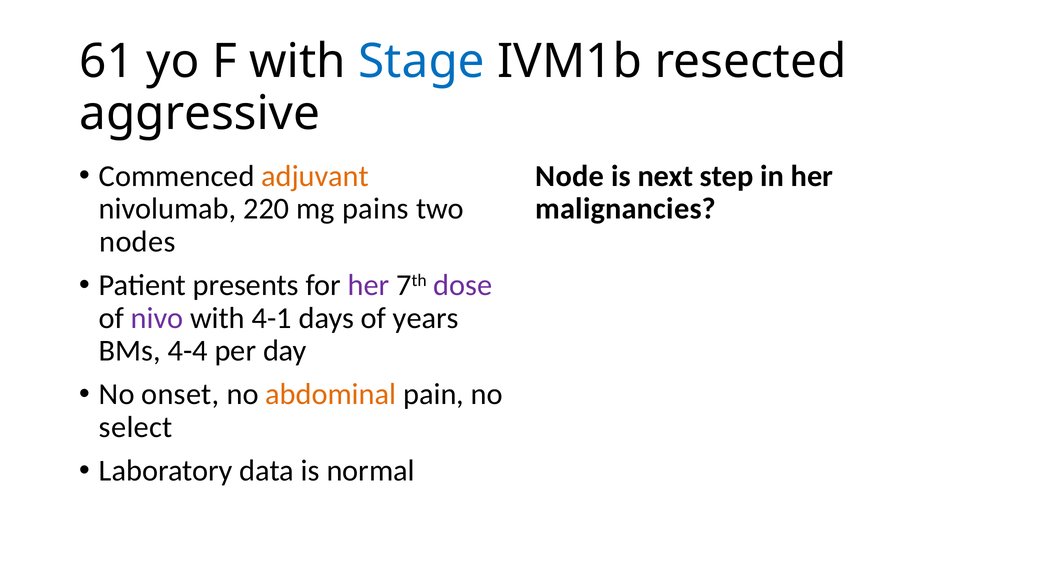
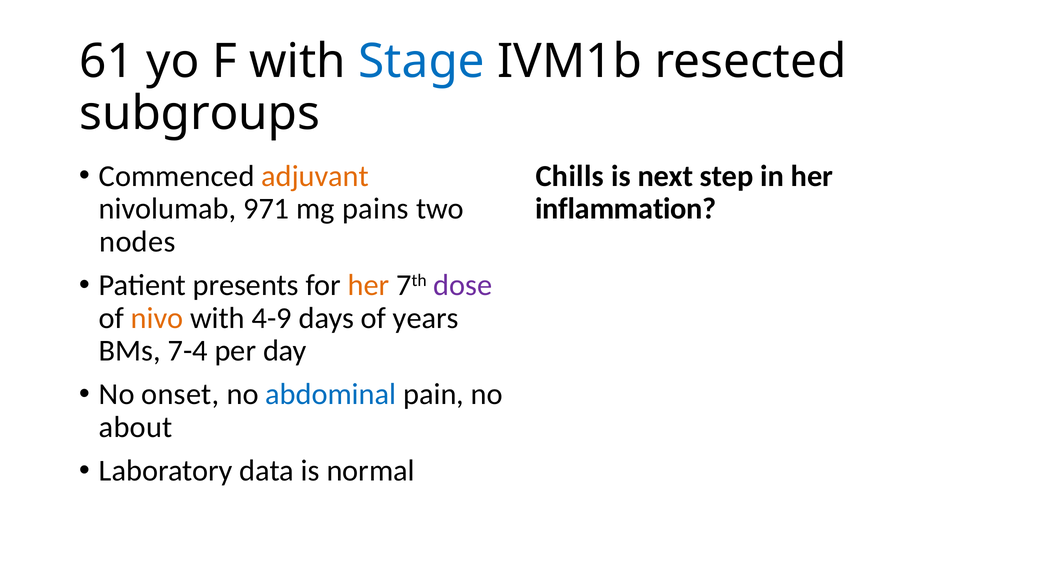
aggressive: aggressive -> subgroups
Node: Node -> Chills
220: 220 -> 971
malignancies: malignancies -> inflammation
her at (368, 285) colour: purple -> orange
nivo colour: purple -> orange
4-1: 4-1 -> 4-9
4-4: 4-4 -> 7-4
abdominal colour: orange -> blue
select: select -> about
